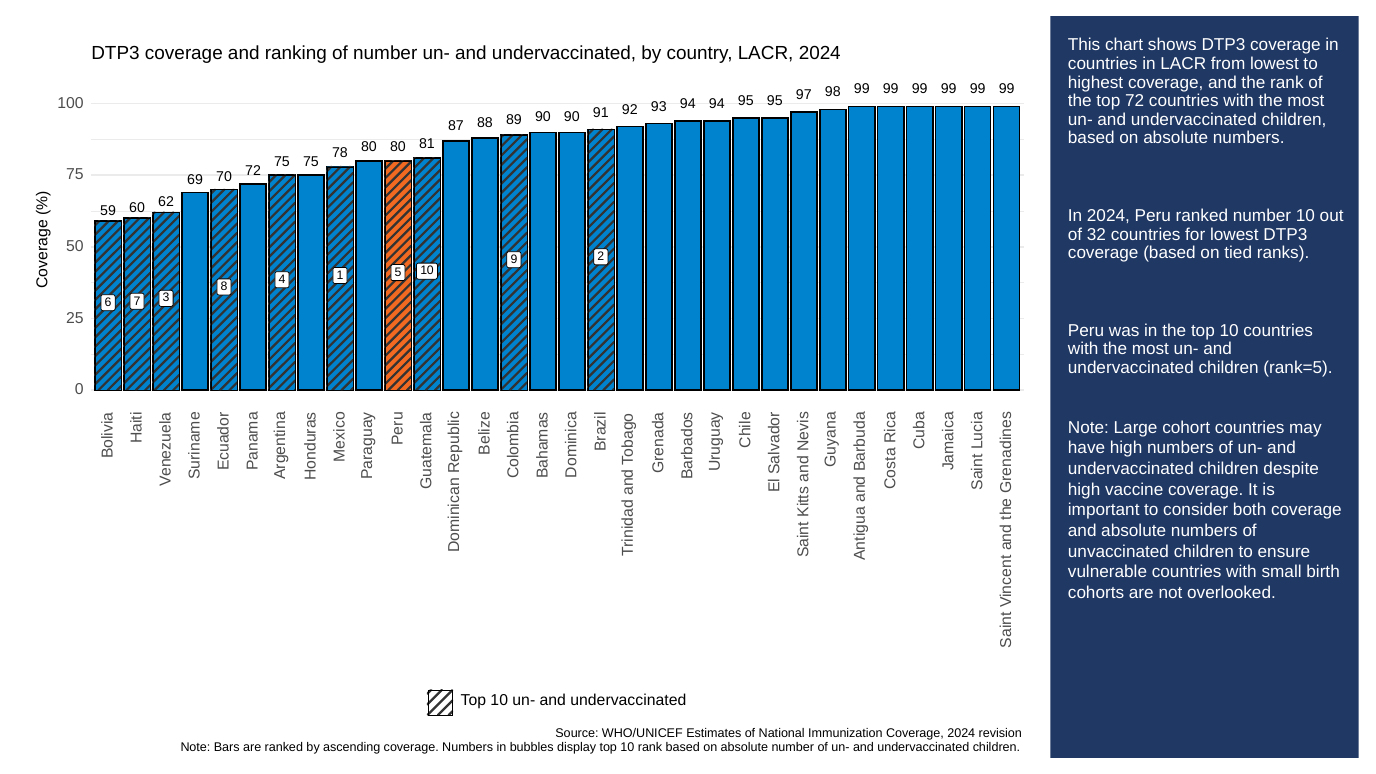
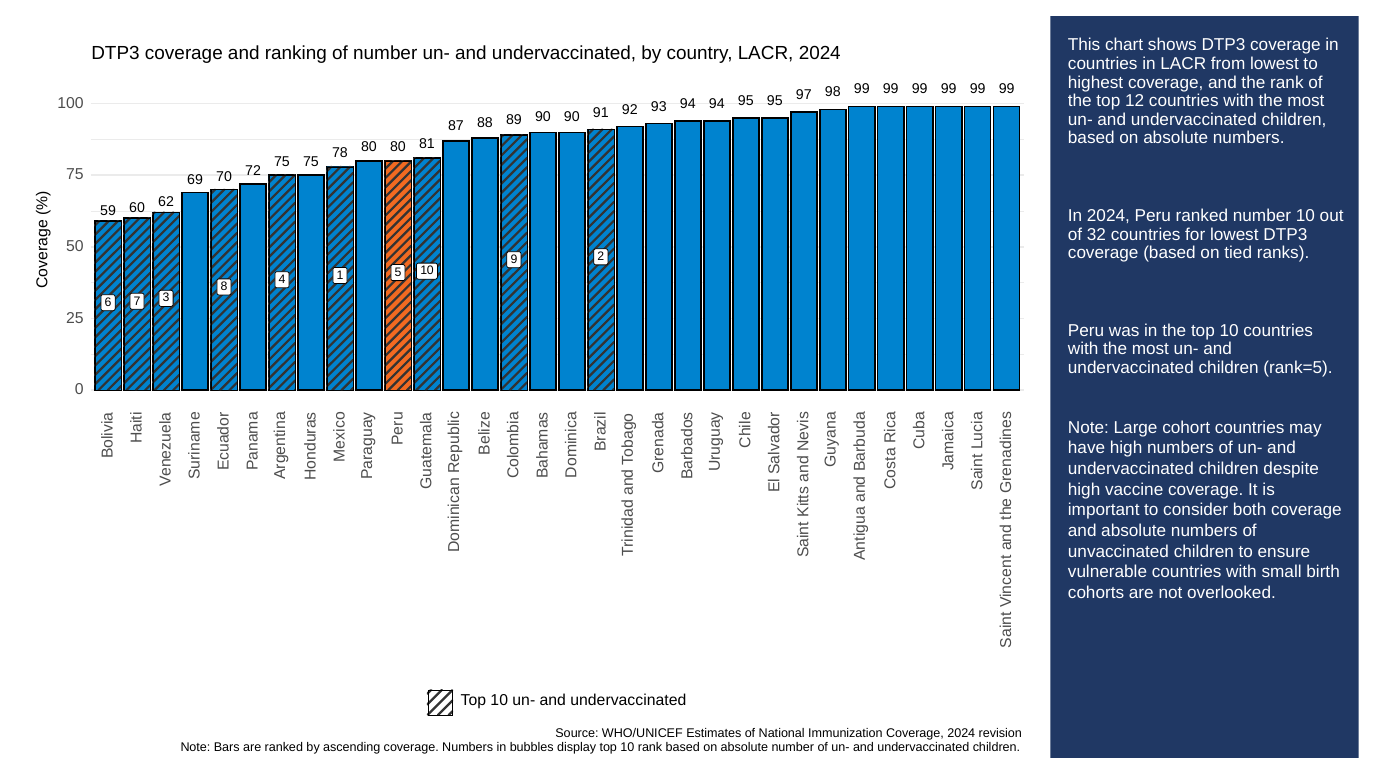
top 72: 72 -> 12
